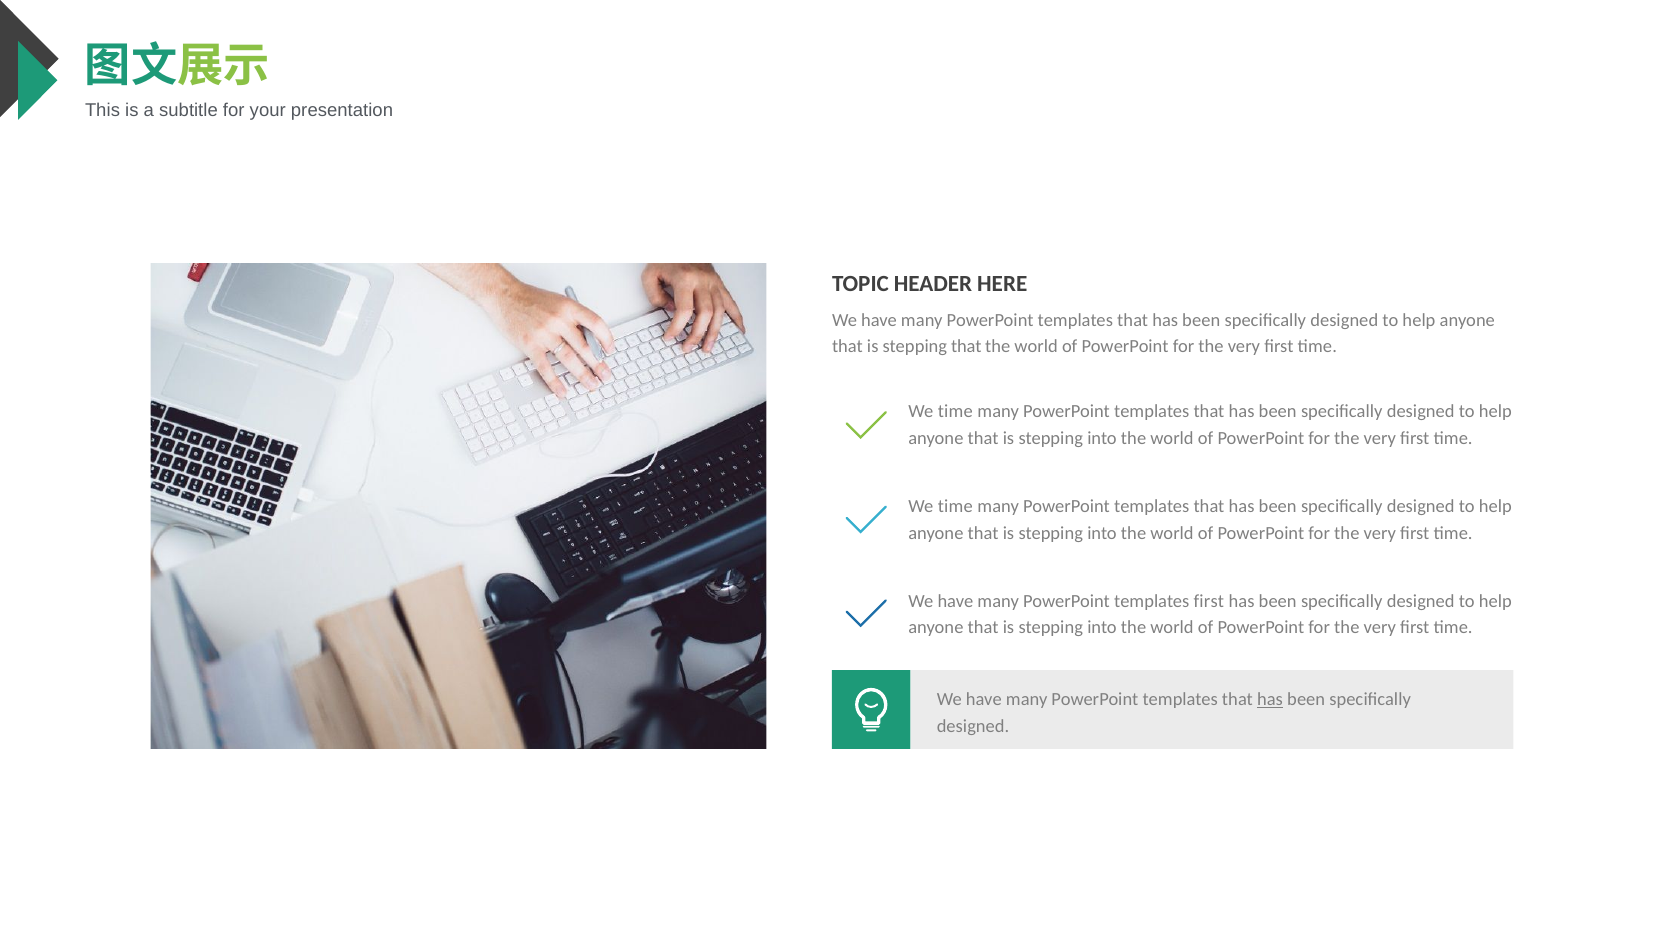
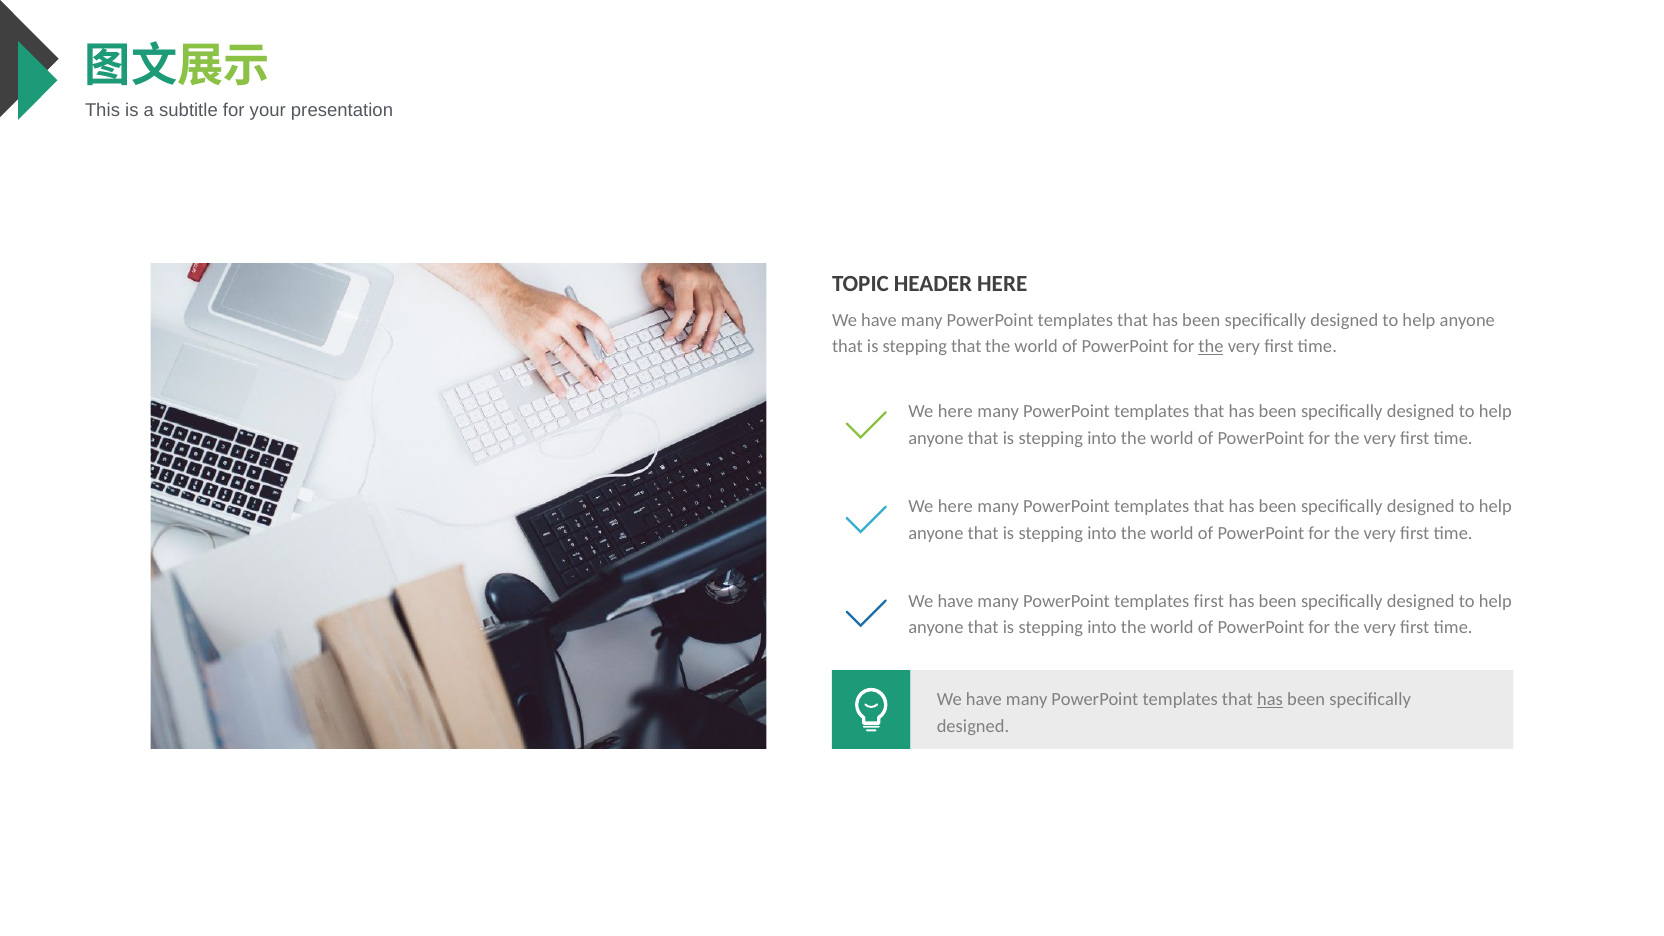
the at (1211, 347) underline: none -> present
time at (955, 412): time -> here
time at (955, 506): time -> here
